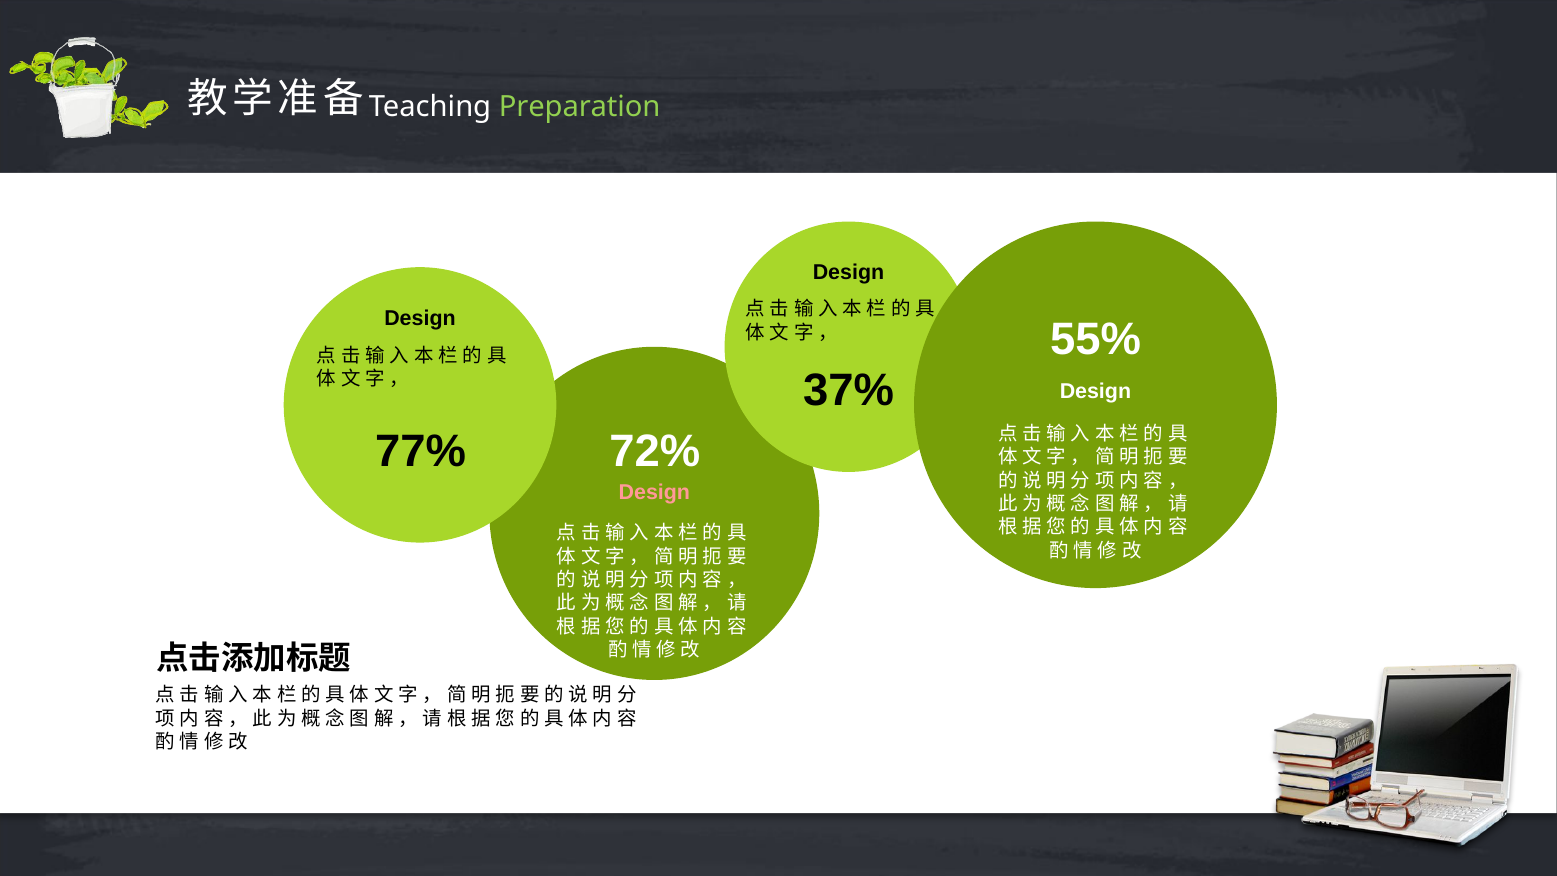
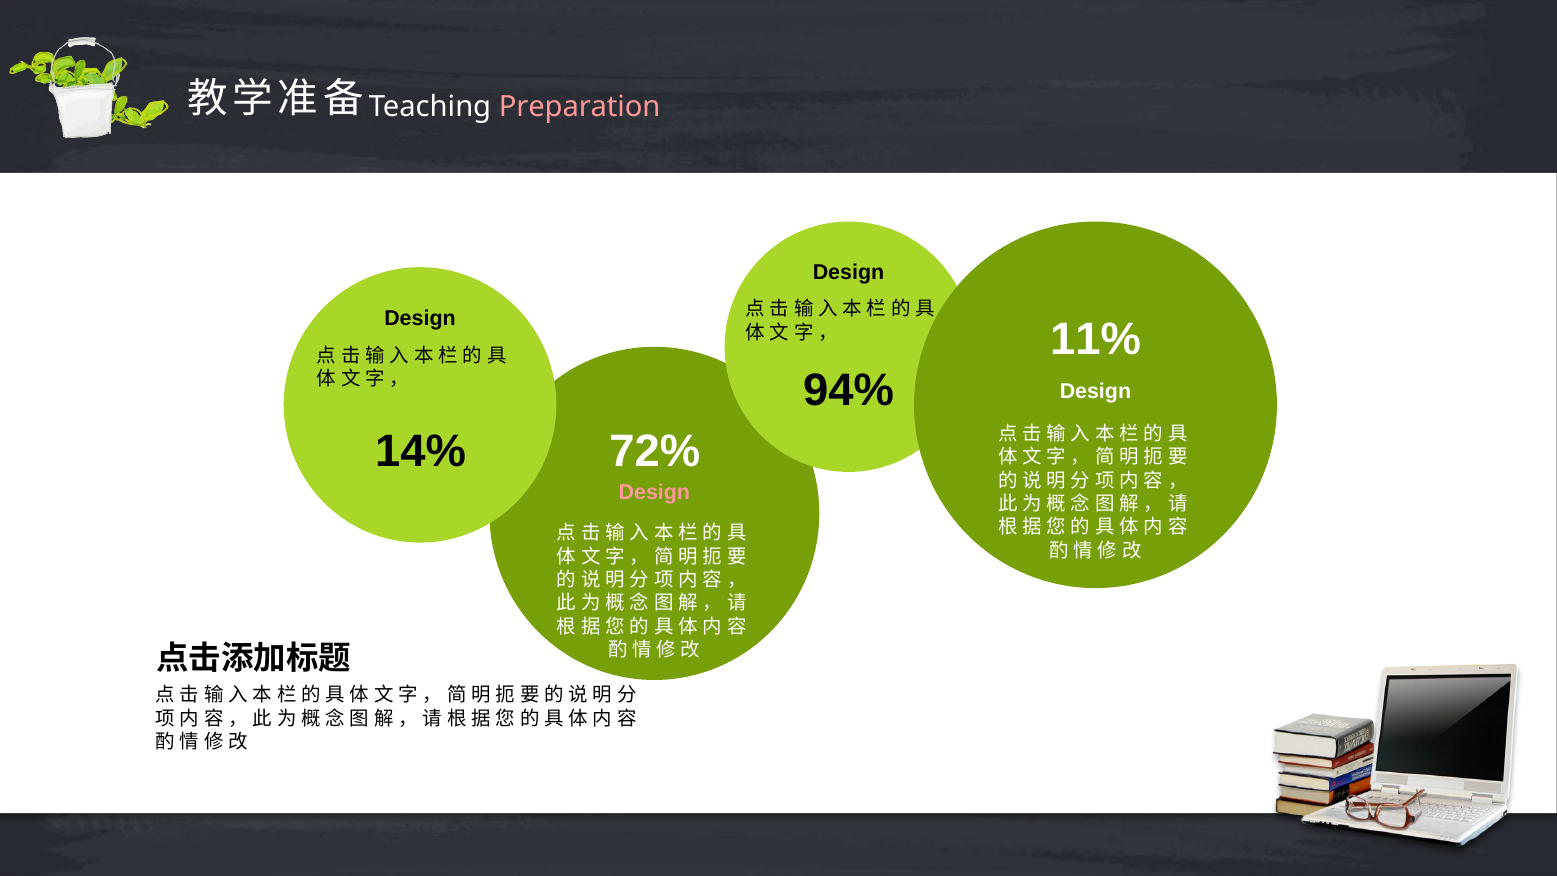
Preparation colour: light green -> pink
55%: 55% -> 11%
37%: 37% -> 94%
77%: 77% -> 14%
